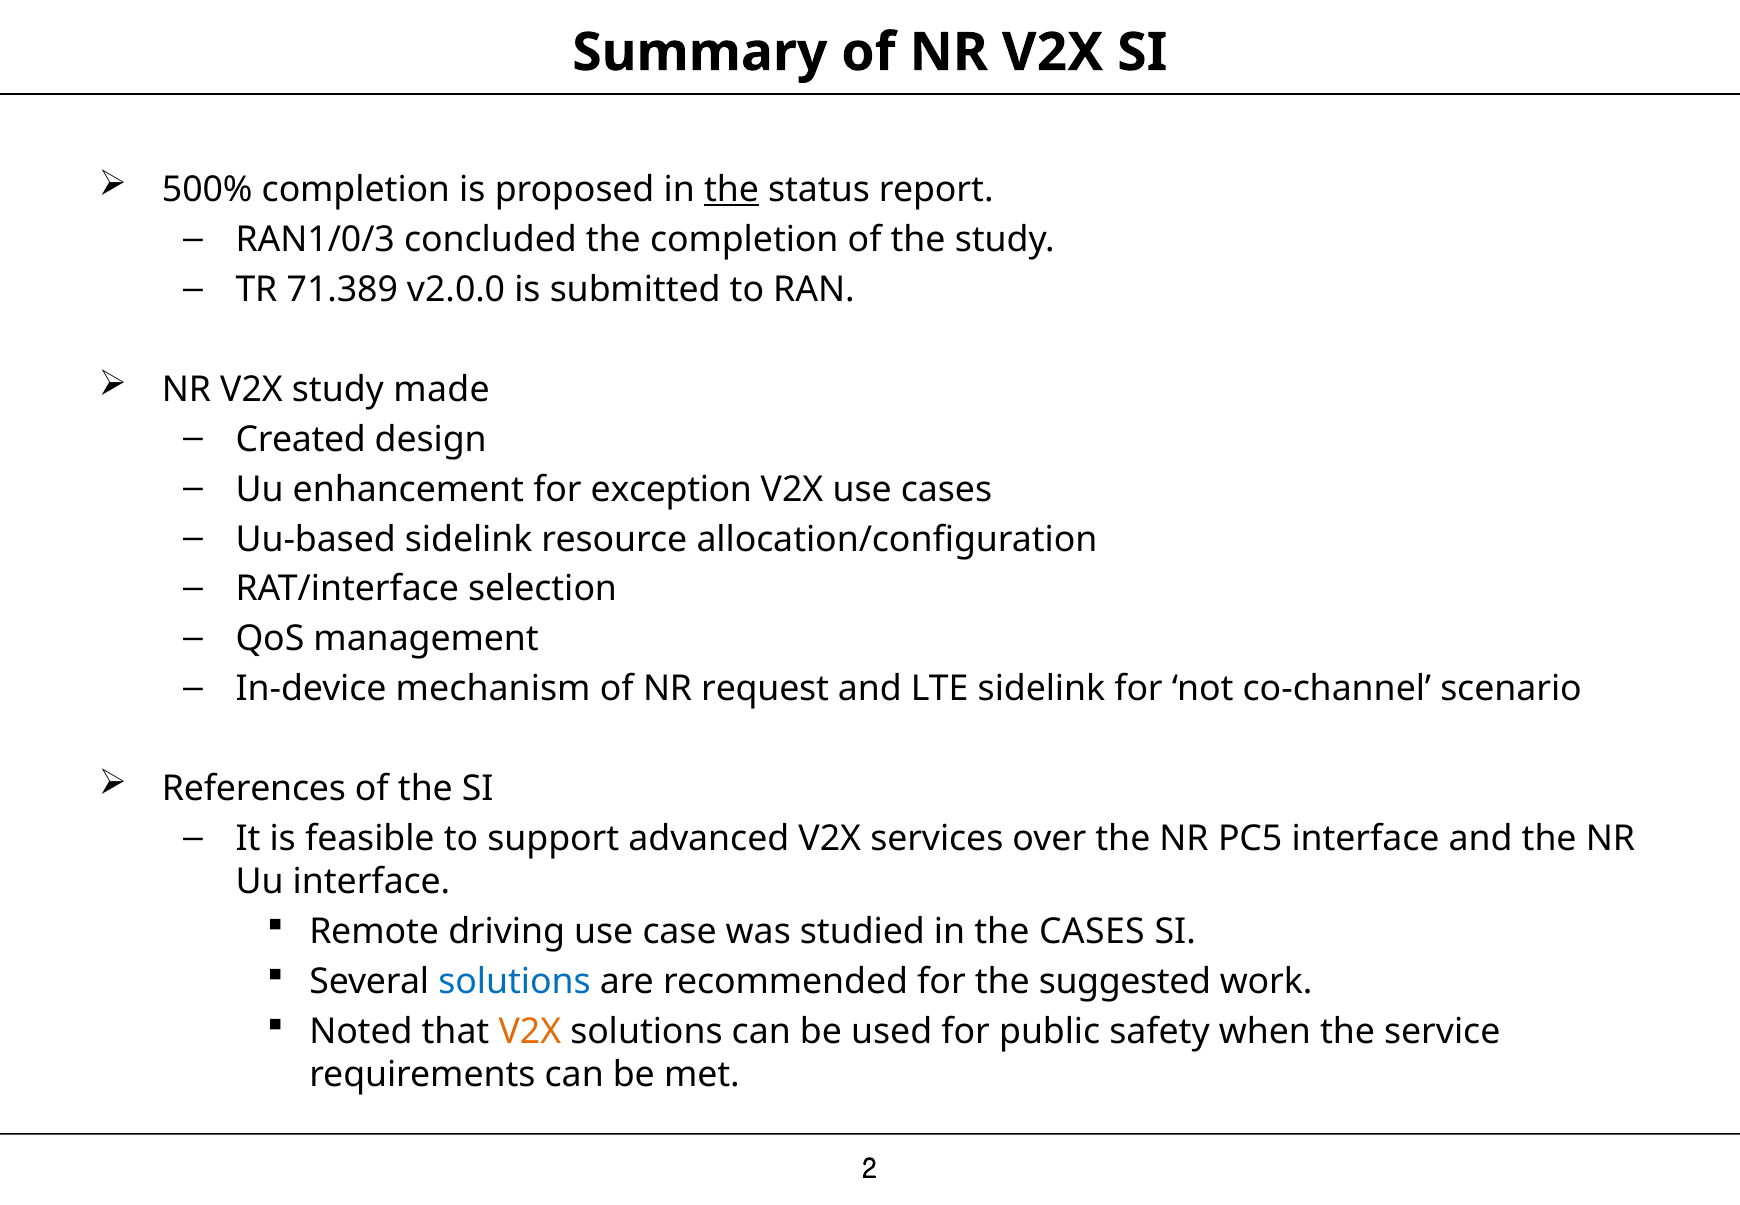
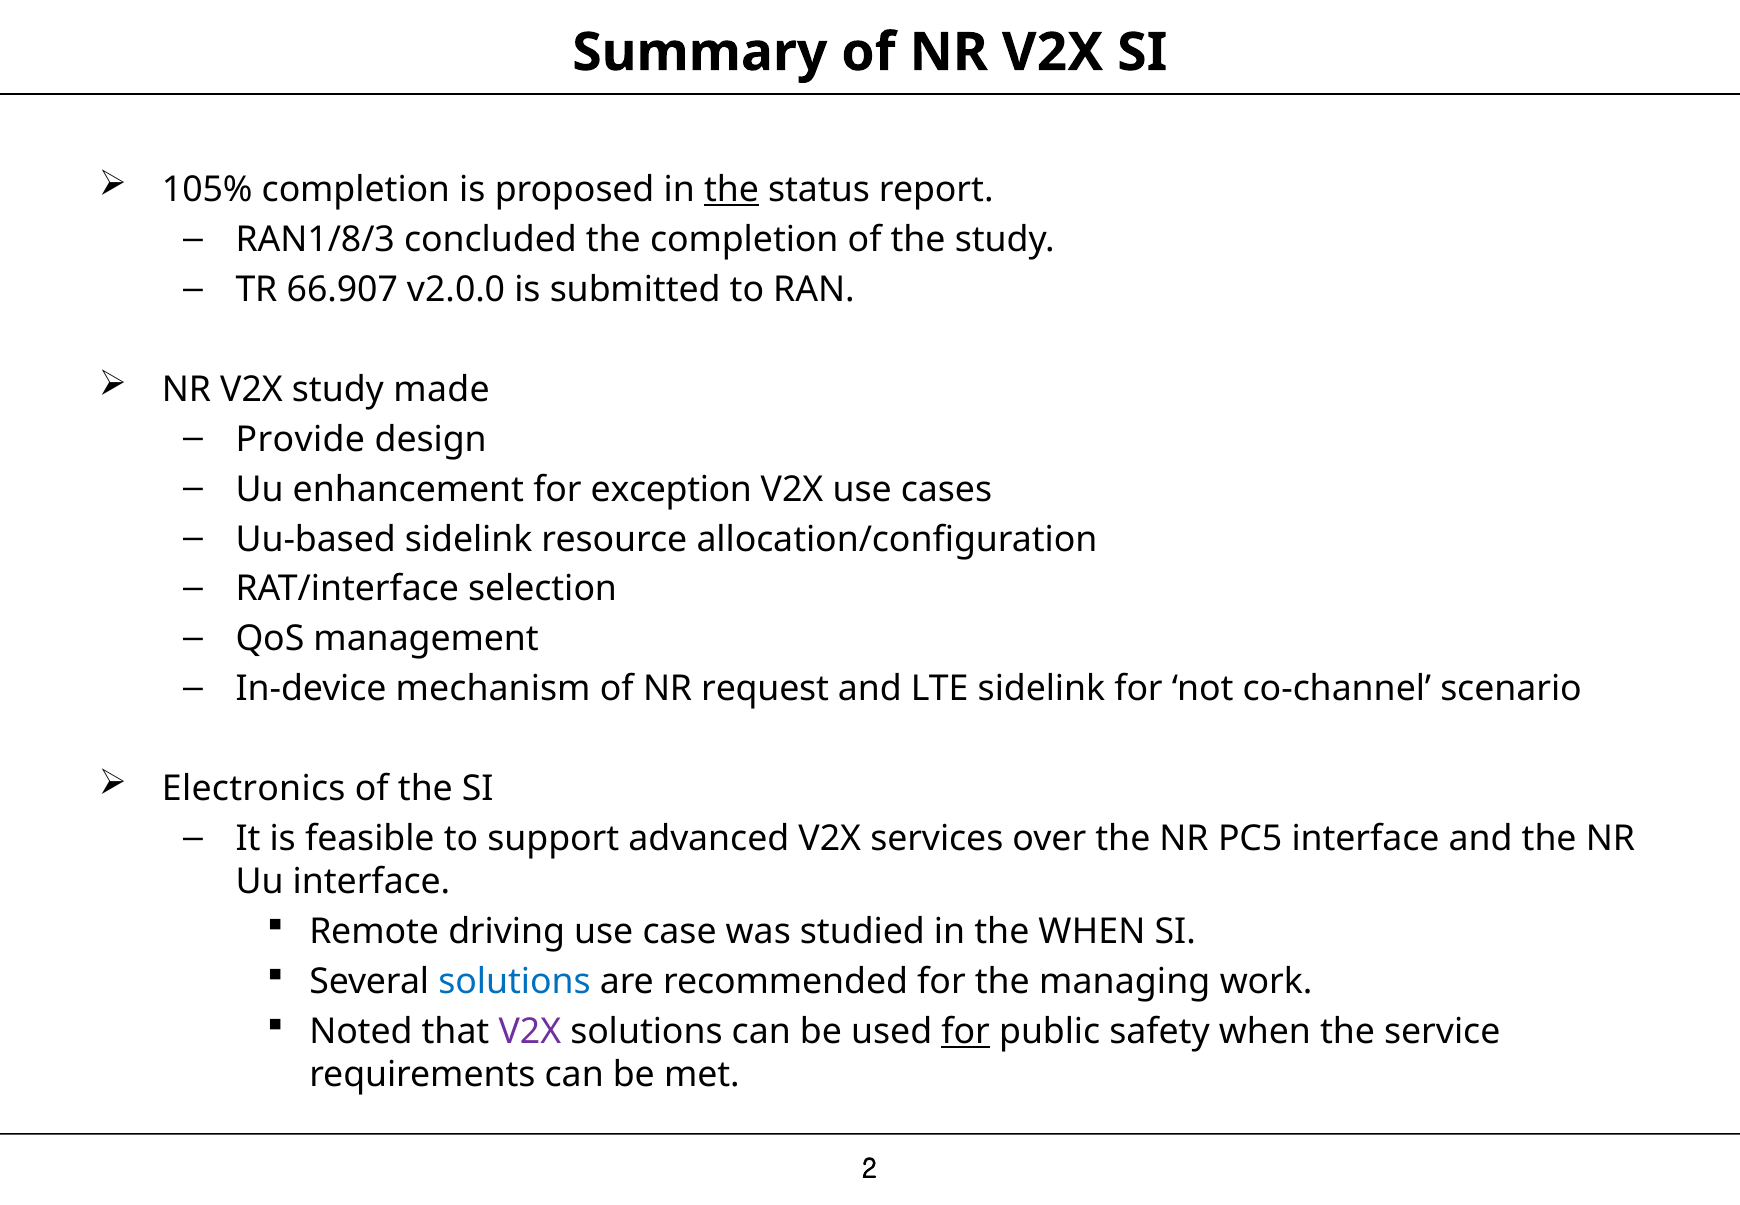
500%: 500% -> 105%
RAN1/0/3: RAN1/0/3 -> RAN1/8/3
71.389: 71.389 -> 66.907
Created: Created -> Provide
References: References -> Electronics
the CASES: CASES -> WHEN
suggested: suggested -> managing
V2X at (530, 1031) colour: orange -> purple
for at (966, 1031) underline: none -> present
